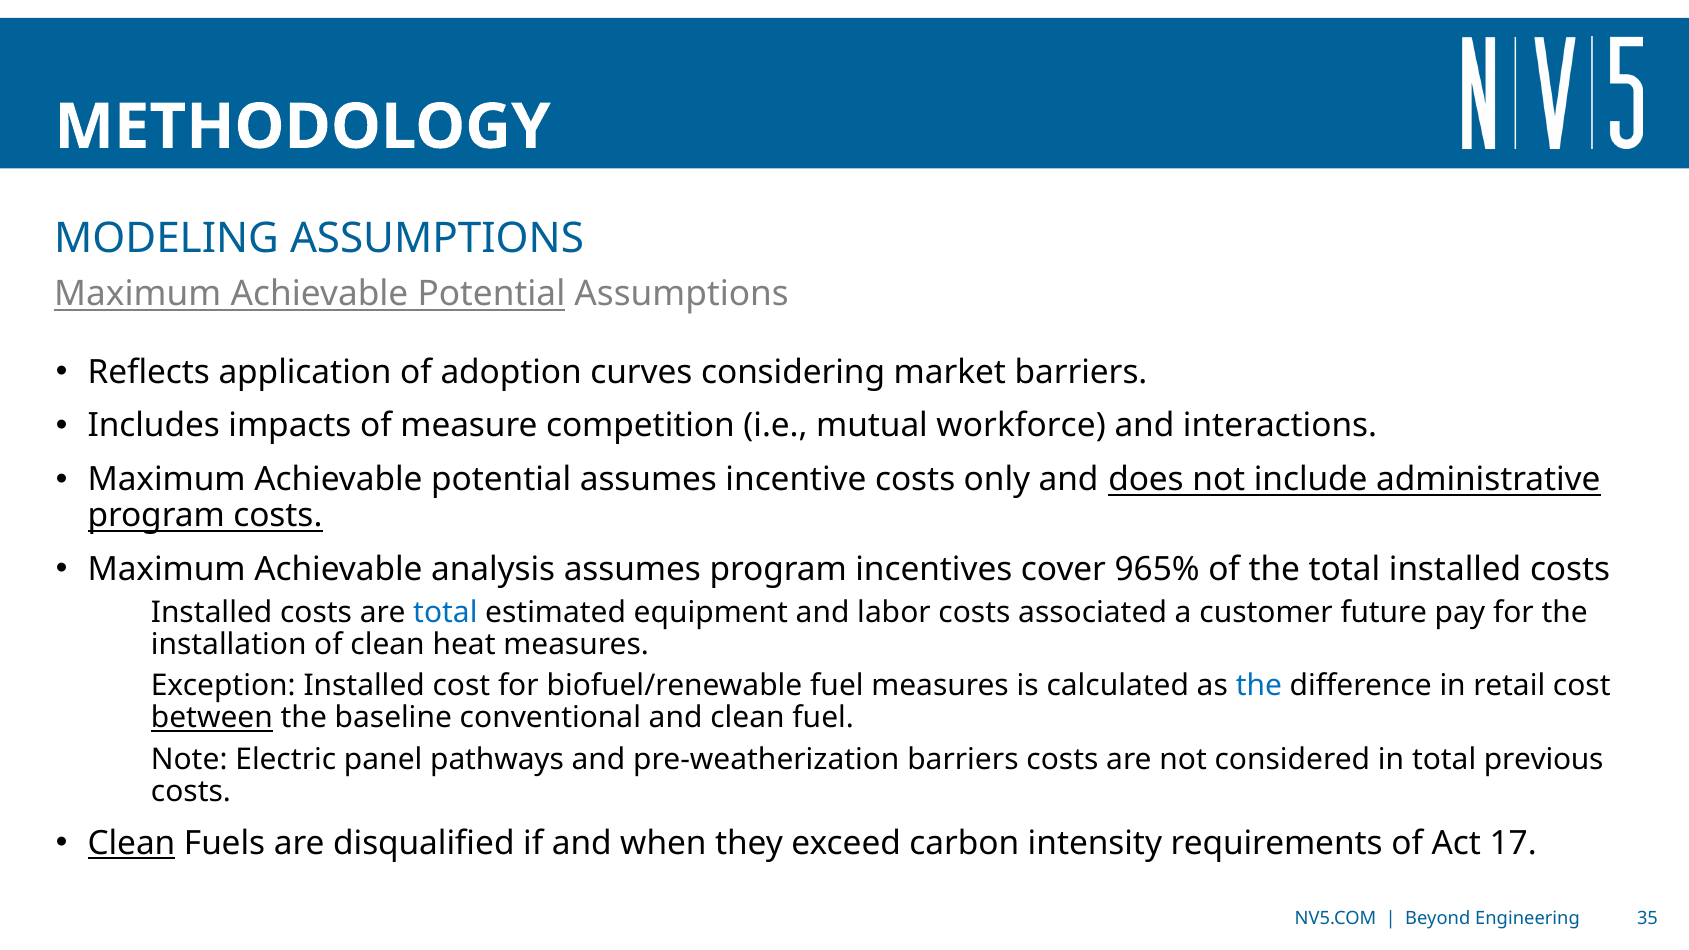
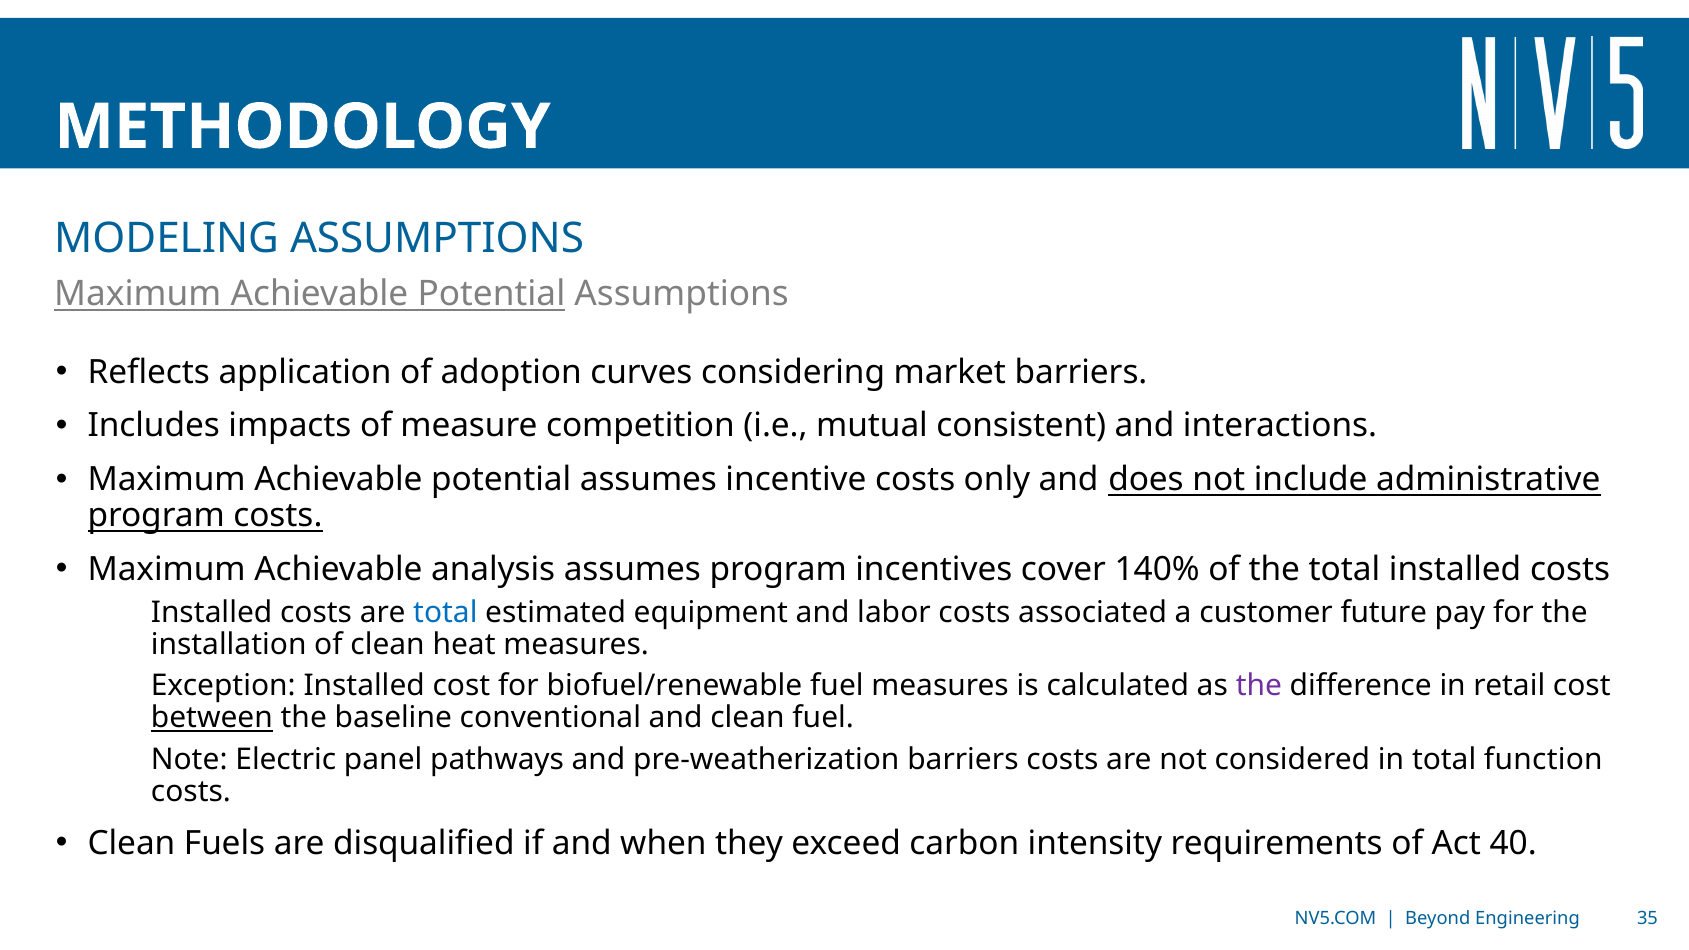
workforce: workforce -> consistent
965%: 965% -> 140%
the at (1259, 686) colour: blue -> purple
previous: previous -> function
Clean at (131, 843) underline: present -> none
17: 17 -> 40
